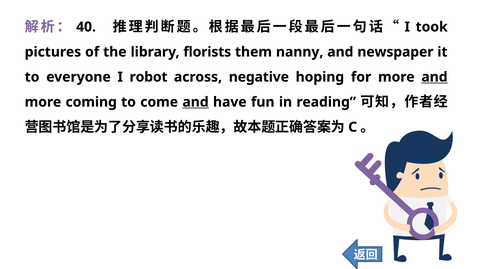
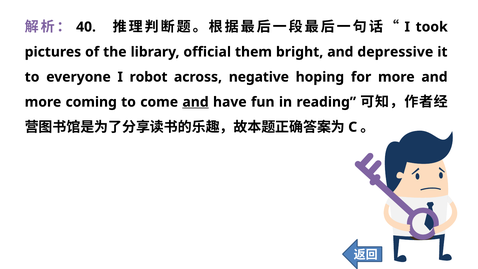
florists: florists -> official
nanny: nanny -> bright
newspaper: newspaper -> depressive
and at (434, 77) underline: present -> none
